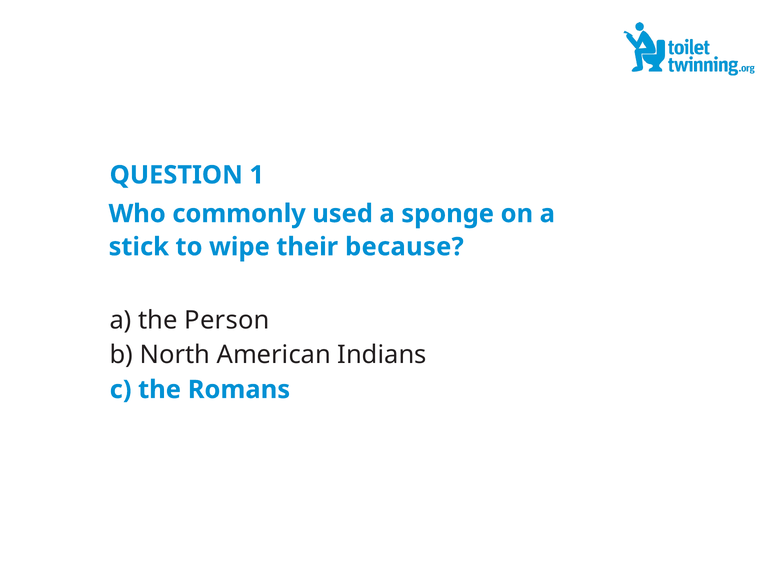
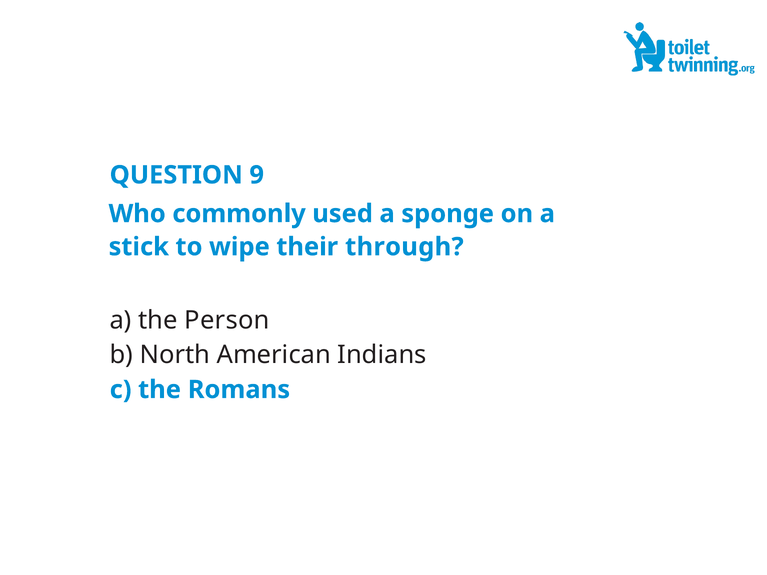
1: 1 -> 9
because: because -> through
